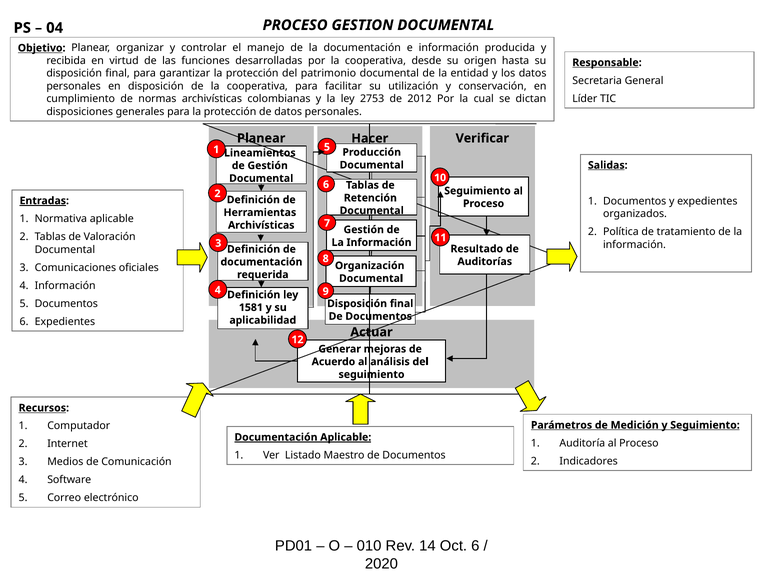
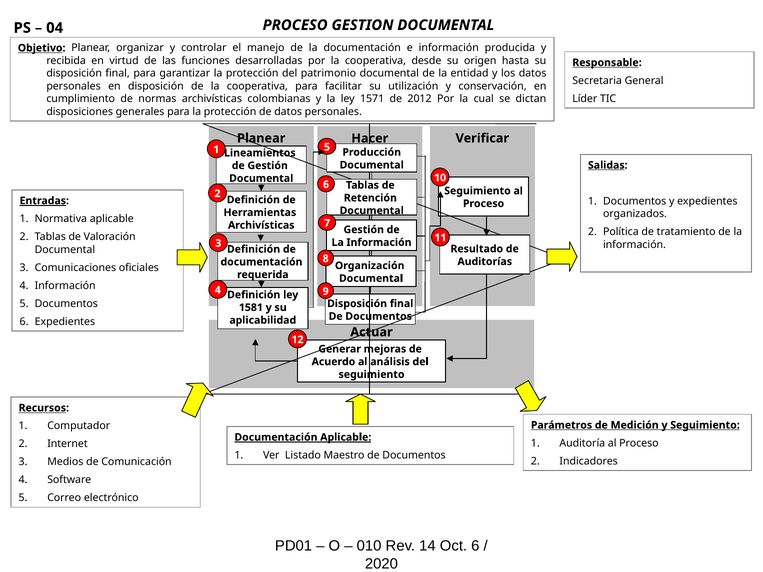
2753: 2753 -> 1571
